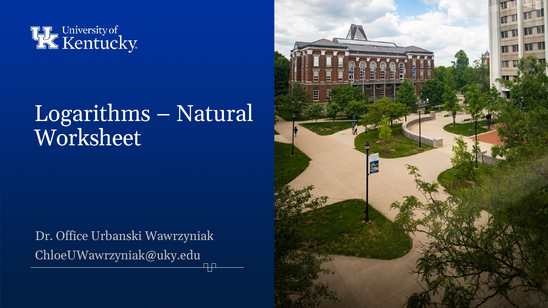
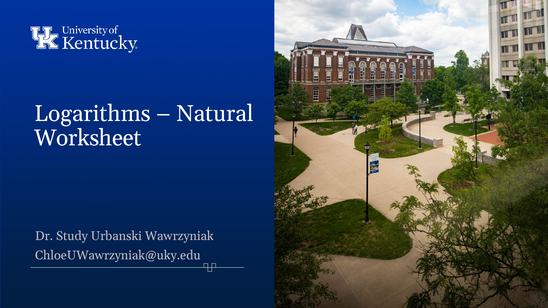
Office: Office -> Study
